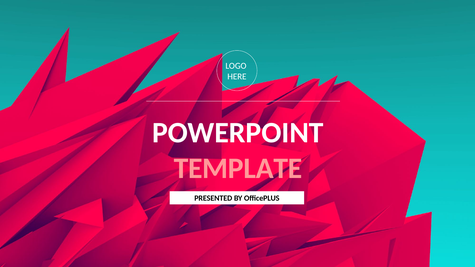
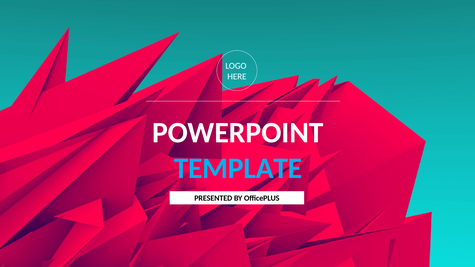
TEMPLATE colour: pink -> light blue
